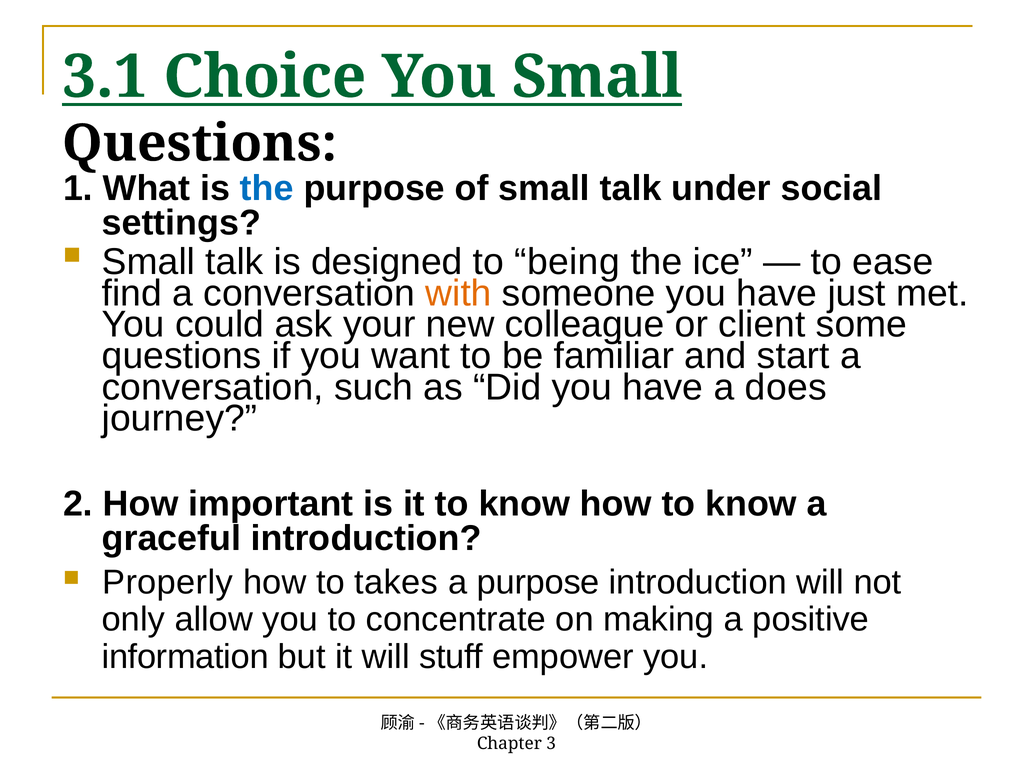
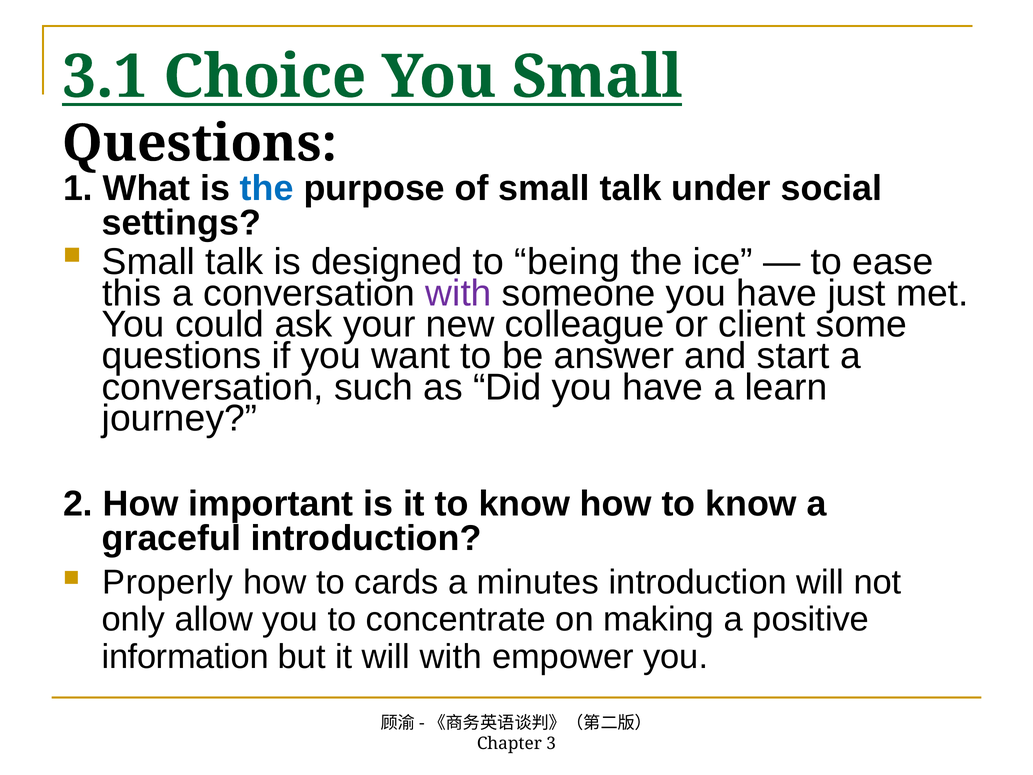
find: find -> this
with at (458, 293) colour: orange -> purple
familiar: familiar -> answer
does: does -> learn
takes: takes -> cards
a purpose: purpose -> minutes
will stuff: stuff -> with
